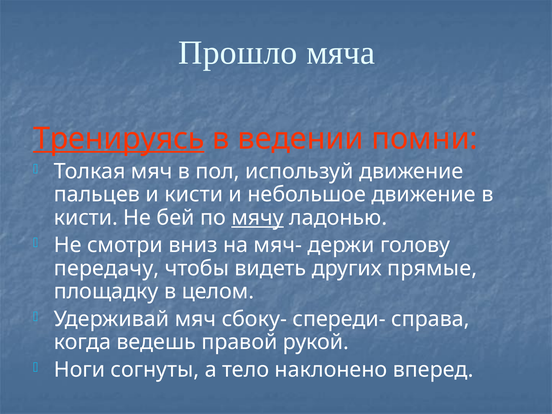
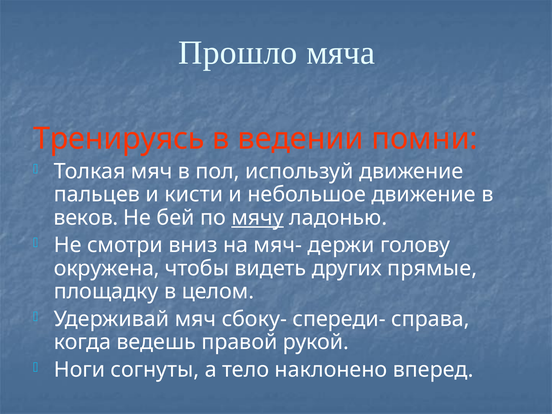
Тренируясь underline: present -> none
кисти at (86, 218): кисти -> веков
передачу: передачу -> окружена
